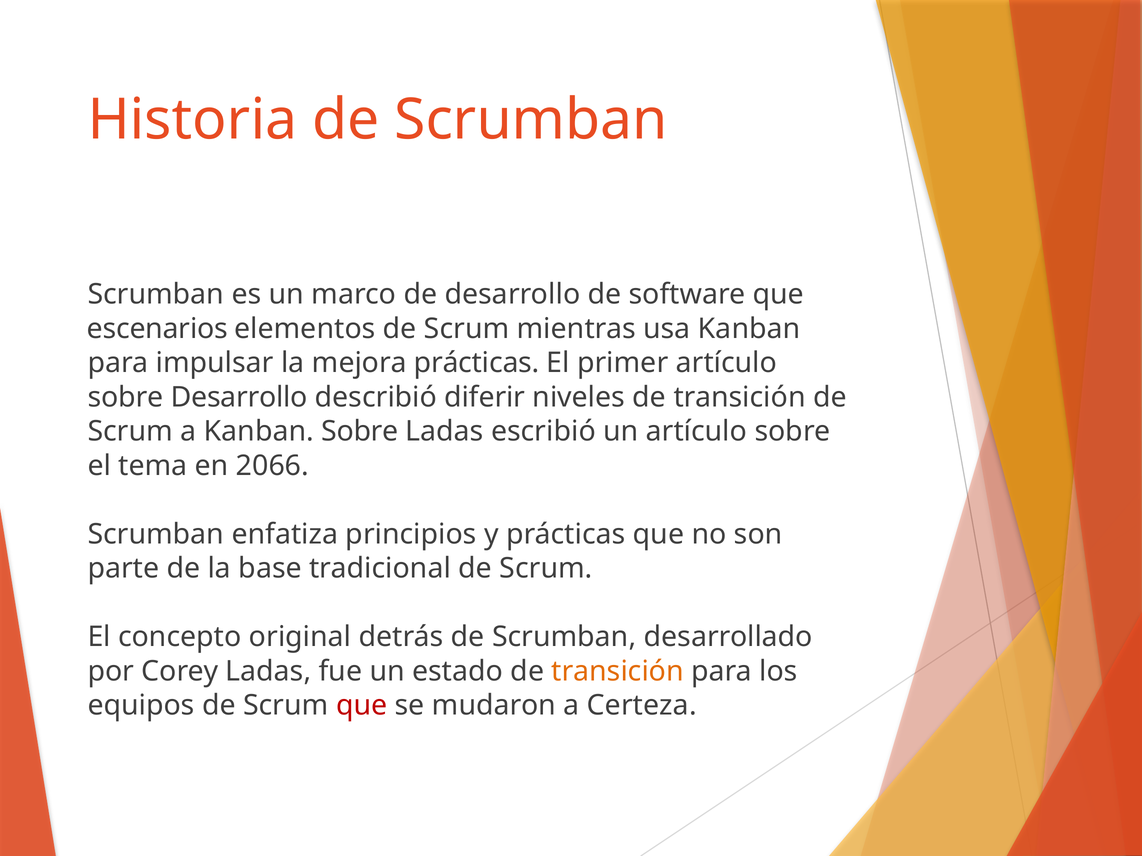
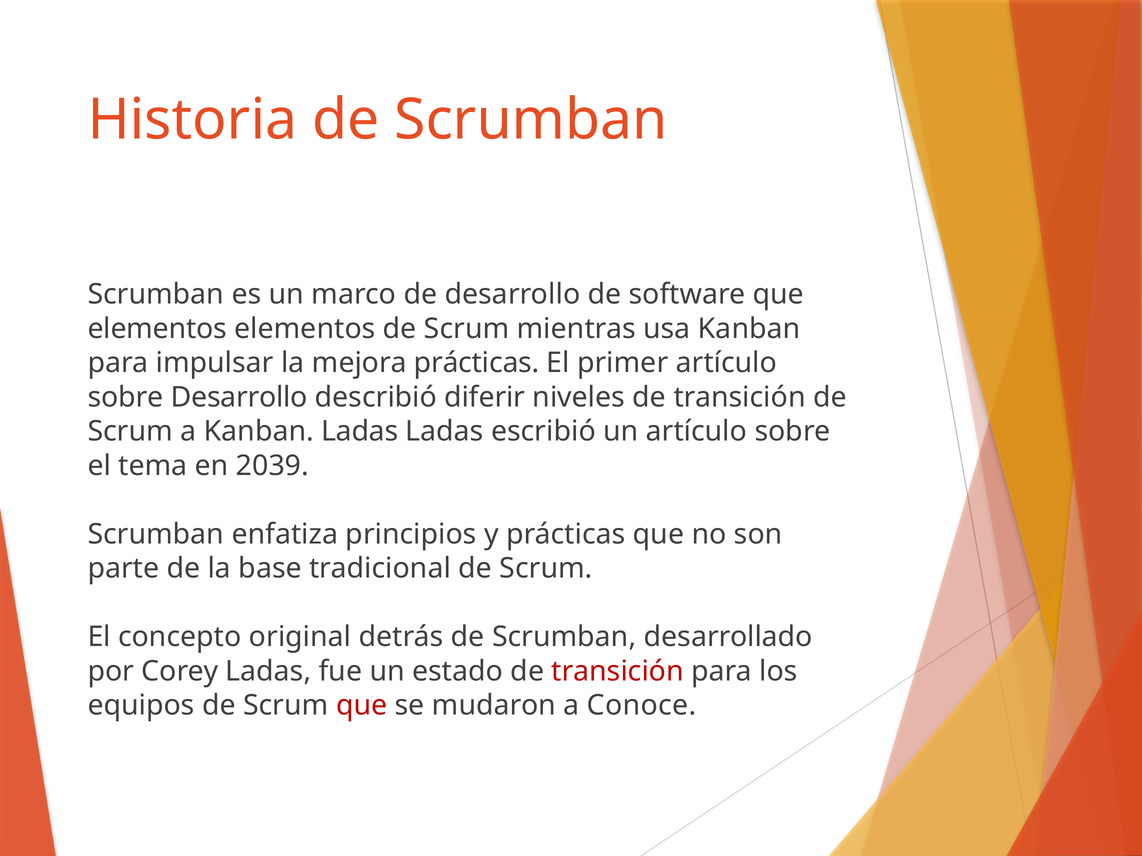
escenarios at (157, 329): escenarios -> elementos
Kanban Sobre: Sobre -> Ladas
2066: 2066 -> 2039
transición at (618, 672) colour: orange -> red
Certeza: Certeza -> Conoce
